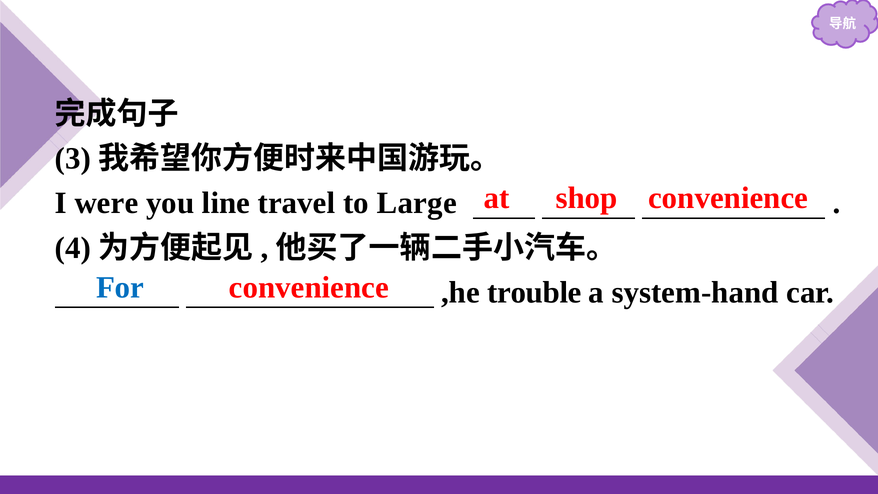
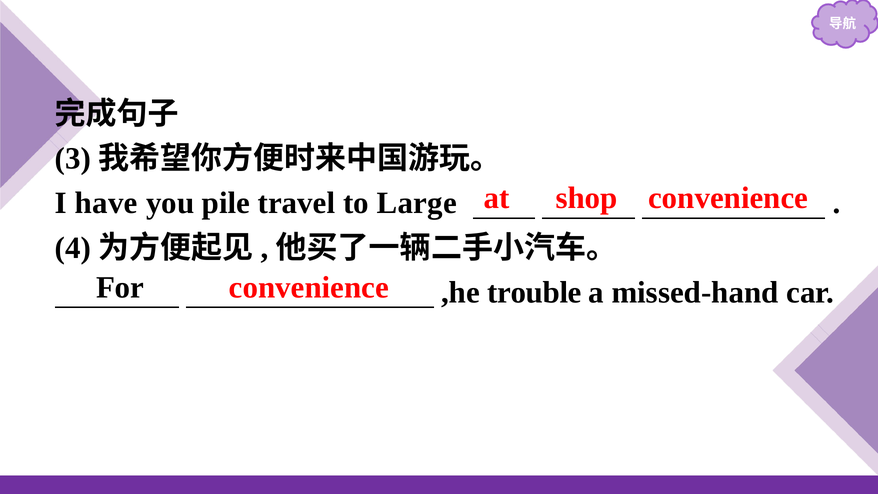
were: were -> have
line: line -> pile
For colour: blue -> black
system-hand: system-hand -> missed-hand
